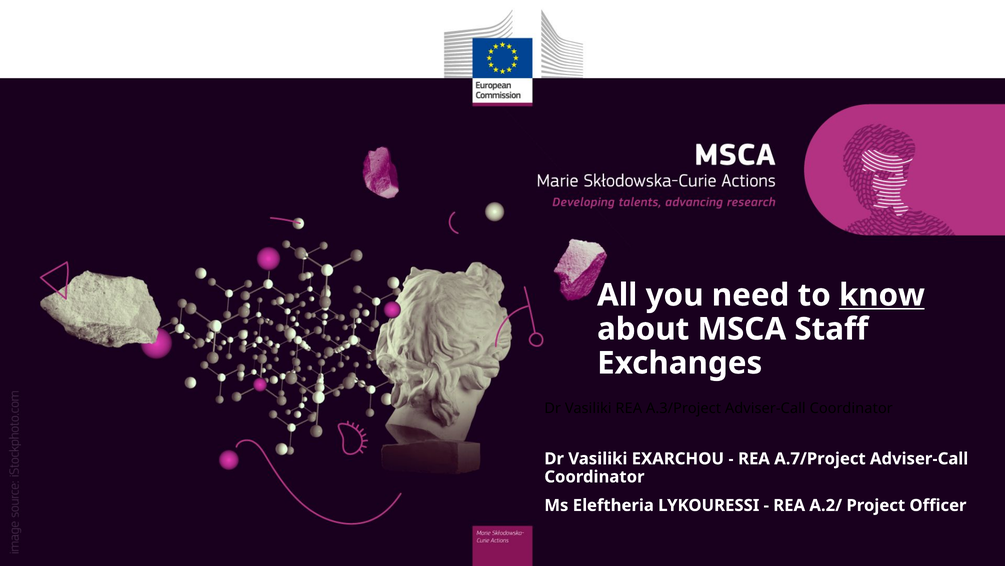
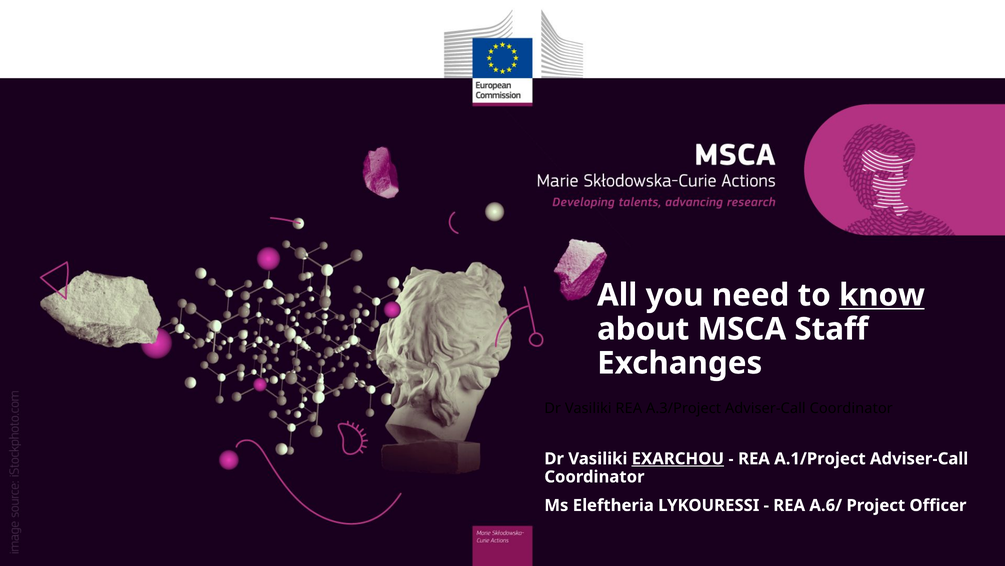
EXARCHOU underline: none -> present
A.7/Project: A.7/Project -> A.1/Project
A.2/: A.2/ -> A.6/
